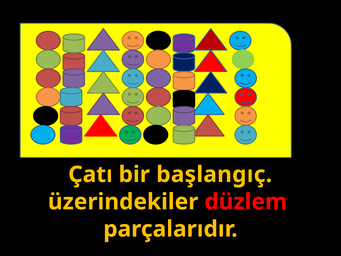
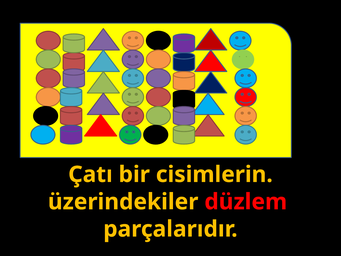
başlangıç: başlangıç -> cisimlerin
